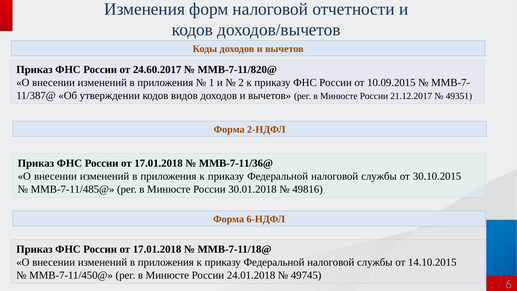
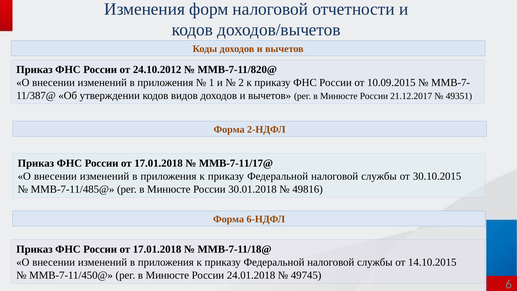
24.60.2017: 24.60.2017 -> 24.10.2012
ММВ-7-11/36@: ММВ-7-11/36@ -> ММВ-7-11/17@
